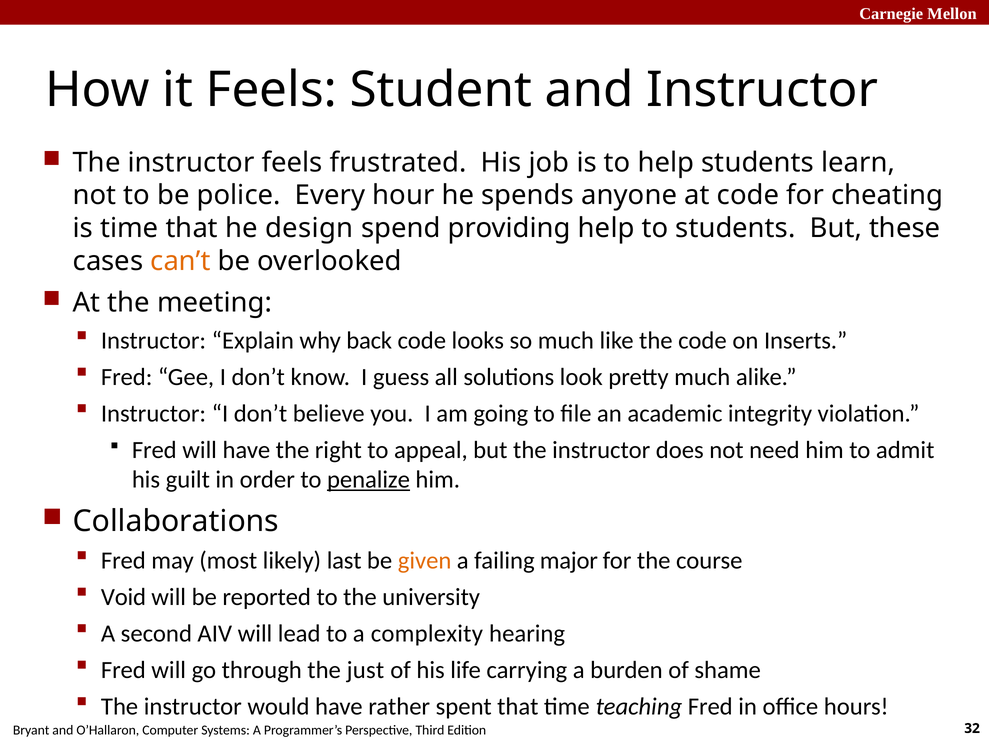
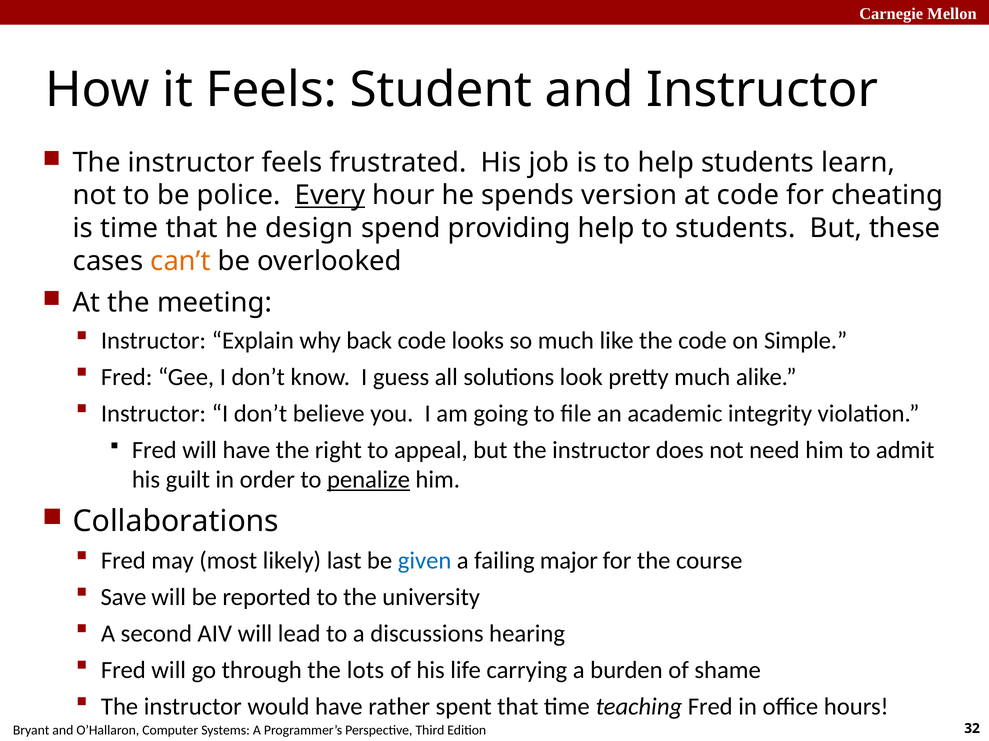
Every underline: none -> present
anyone: anyone -> version
Inserts: Inserts -> Simple
given colour: orange -> blue
Void: Void -> Save
complexity: complexity -> discussions
just: just -> lots
